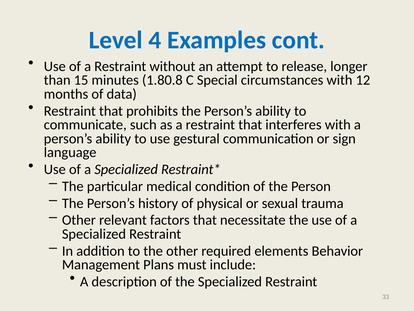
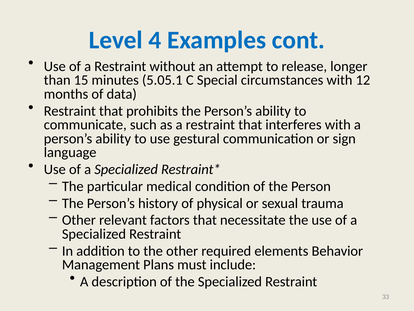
1.80.8: 1.80.8 -> 5.05.1
